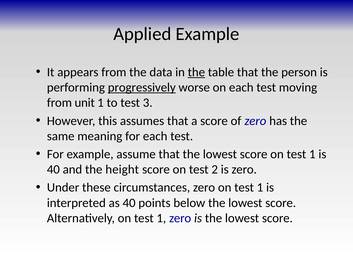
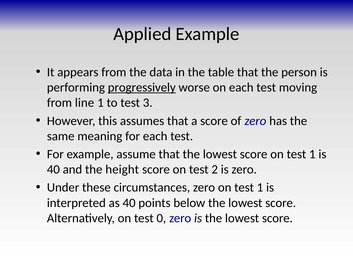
the at (196, 72) underline: present -> none
unit: unit -> line
Alternatively on test 1: 1 -> 0
